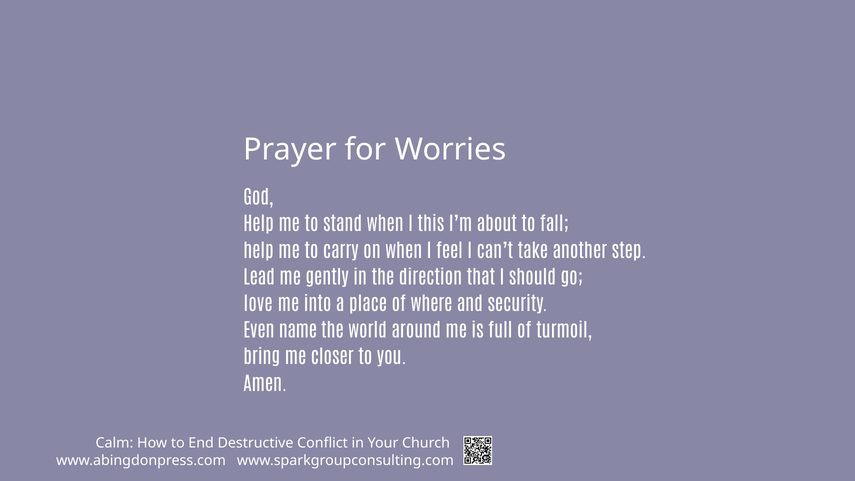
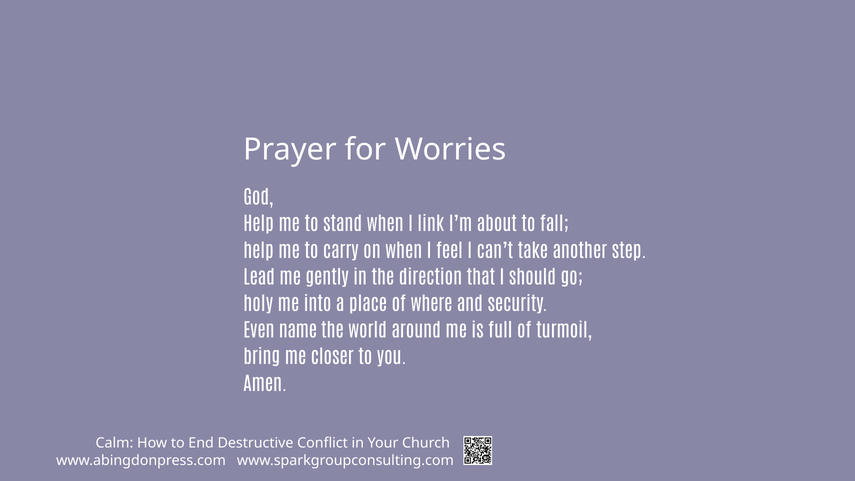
this: this -> link
love: love -> holy
